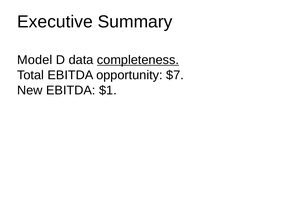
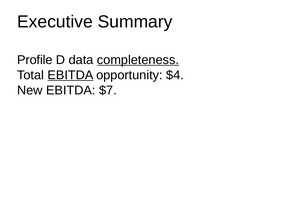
Model: Model -> Profile
EBITDA at (70, 75) underline: none -> present
$7: $7 -> $4
$1: $1 -> $7
